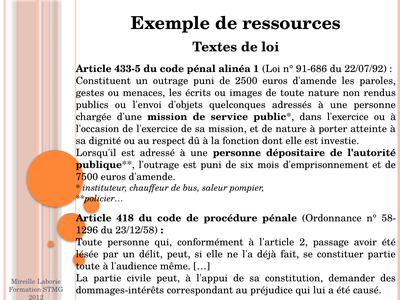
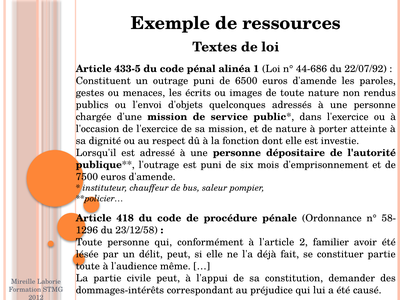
91-686: 91-686 -> 44-686
2500: 2500 -> 6500
passage: passage -> familier
